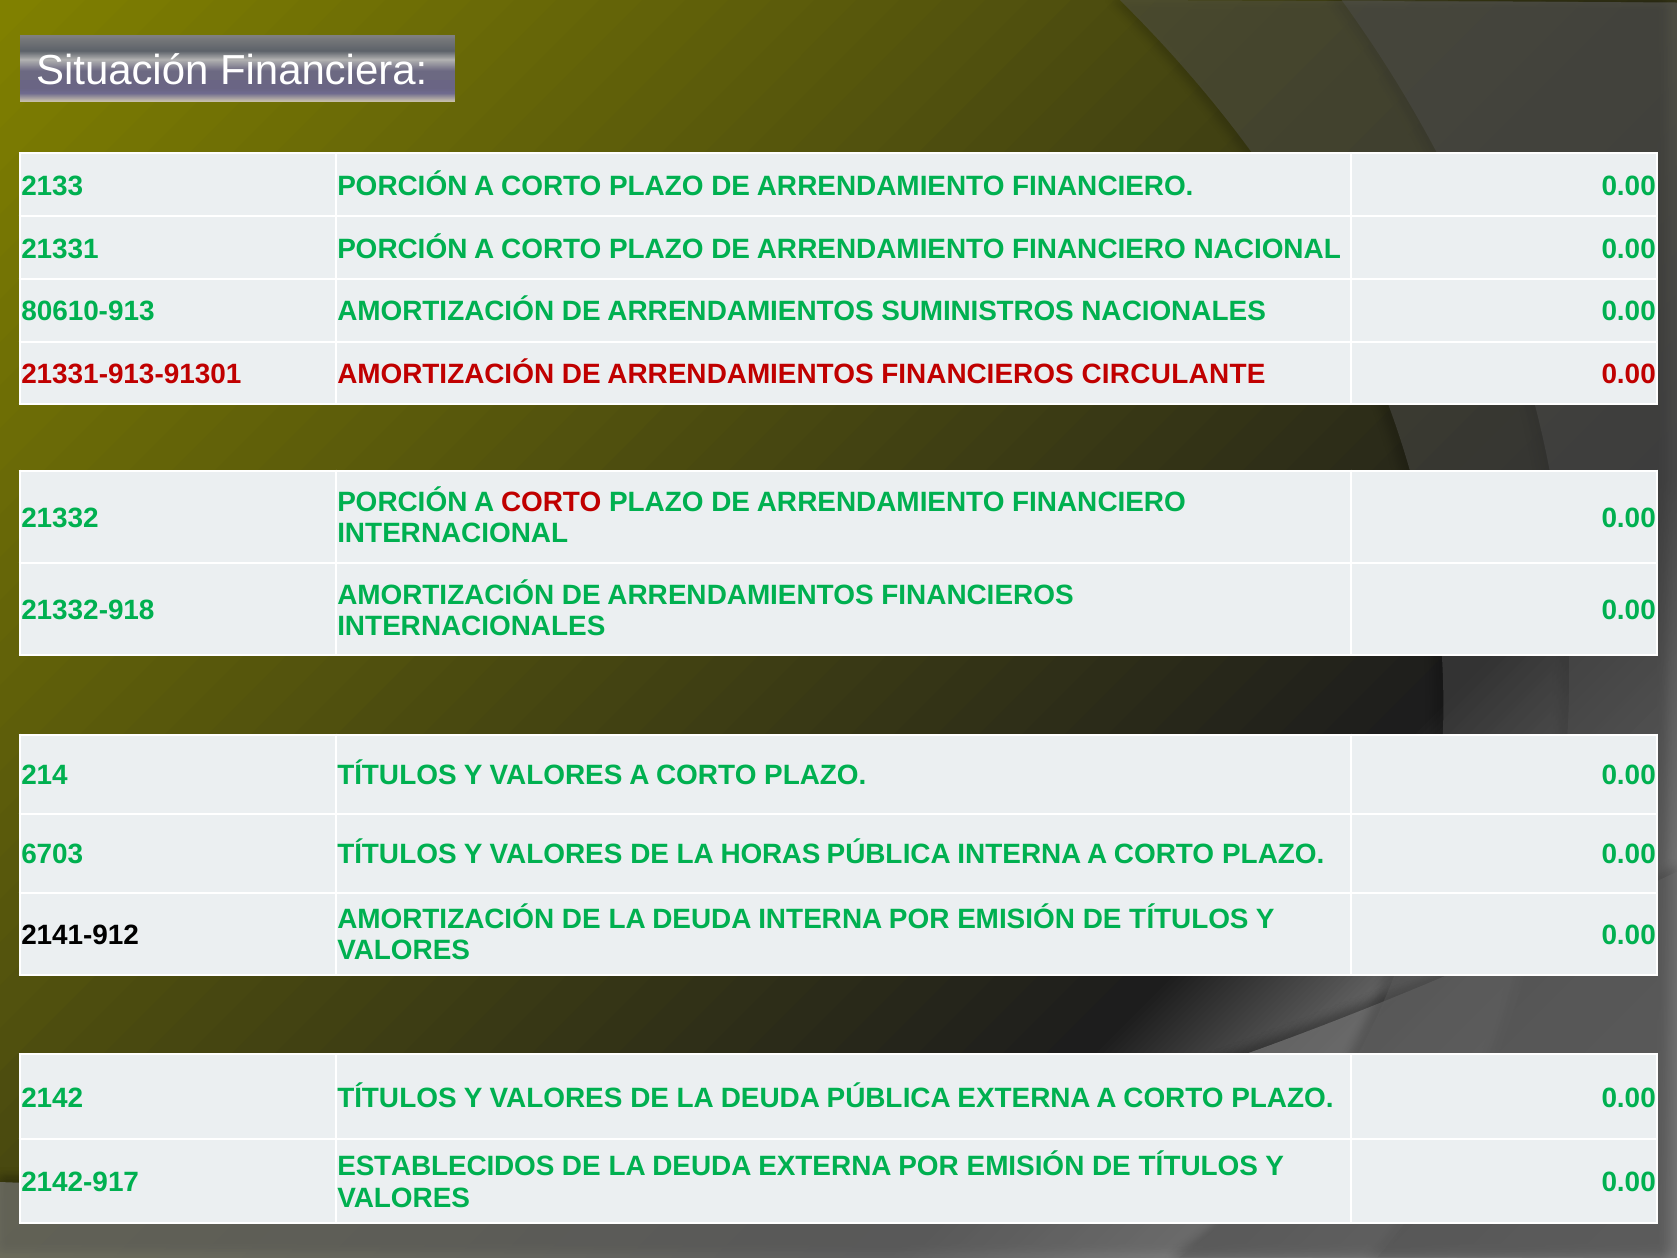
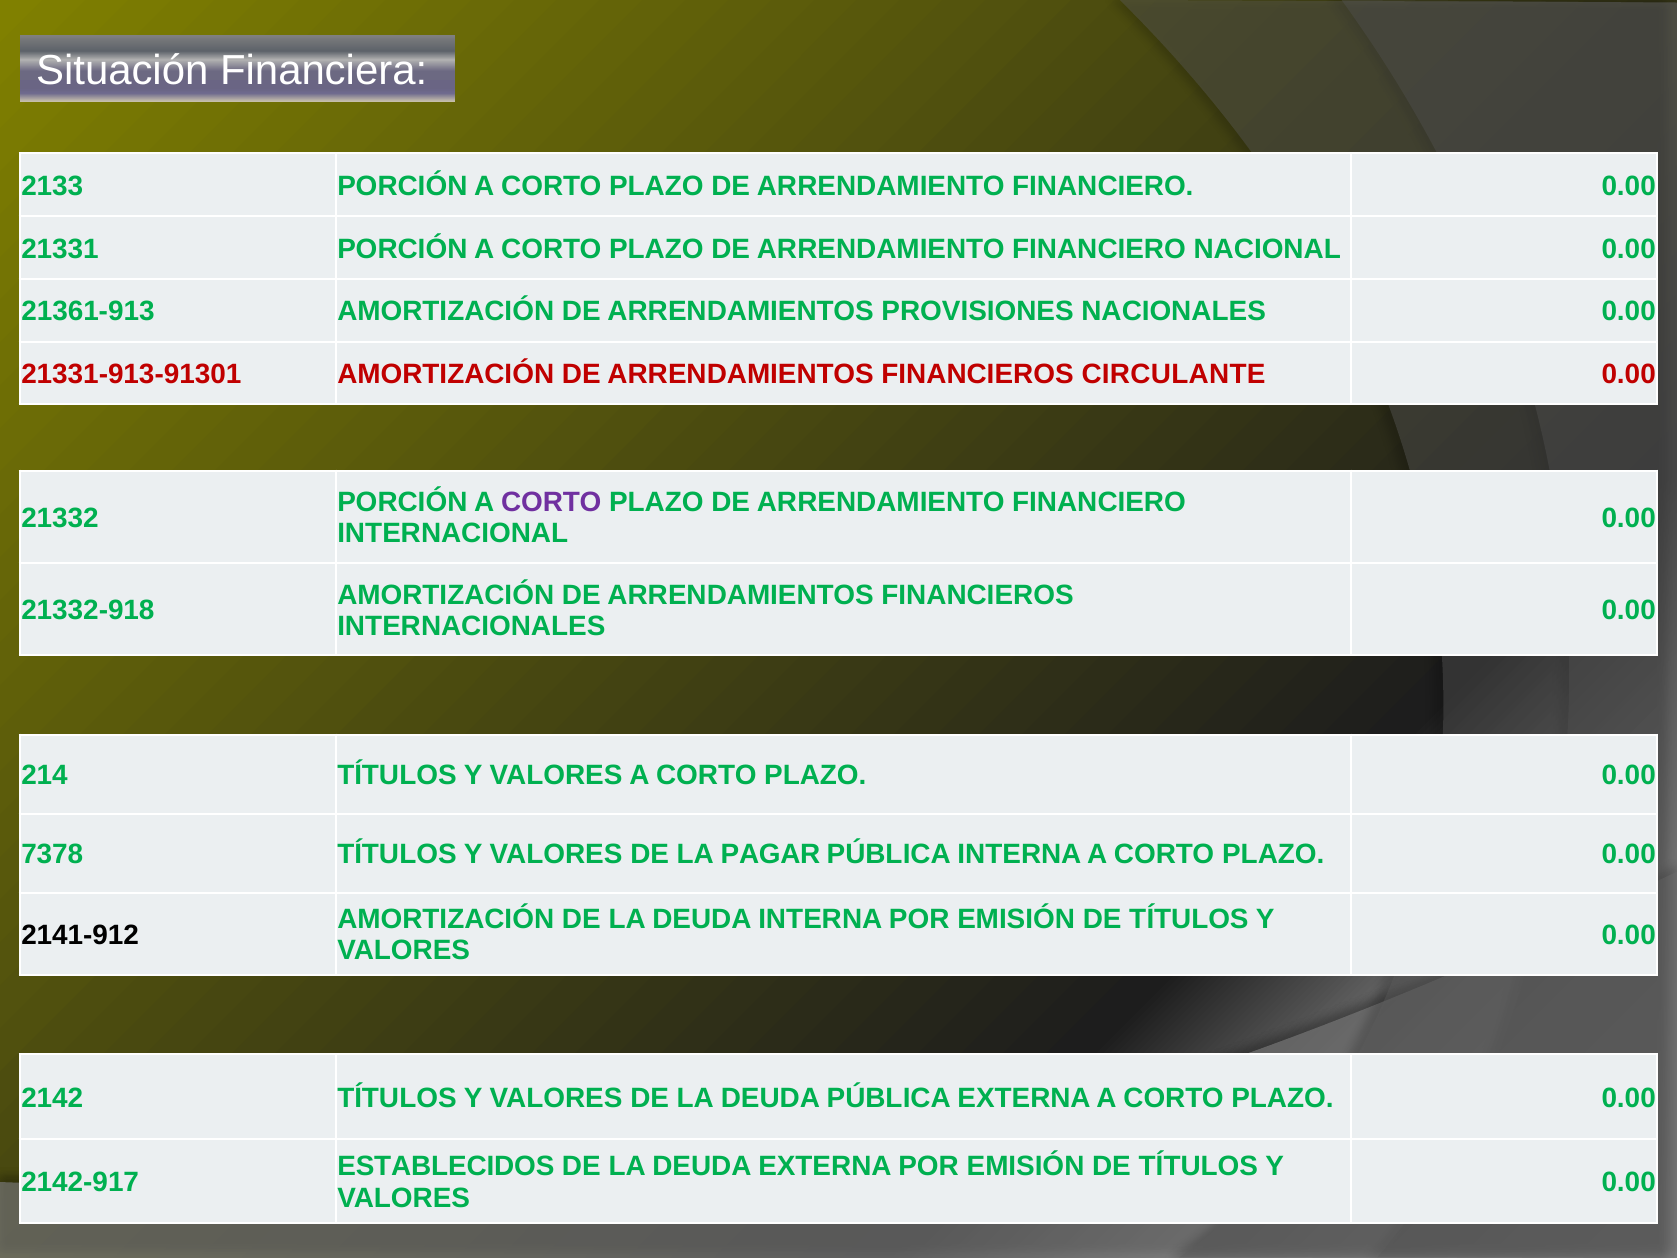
80610-913: 80610-913 -> 21361-913
SUMINISTROS: SUMINISTROS -> PROVISIONES
CORTO at (551, 502) colour: red -> purple
6703: 6703 -> 7378
HORAS: HORAS -> PAGAR
